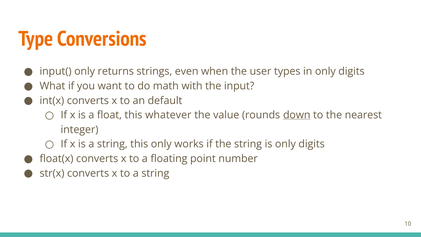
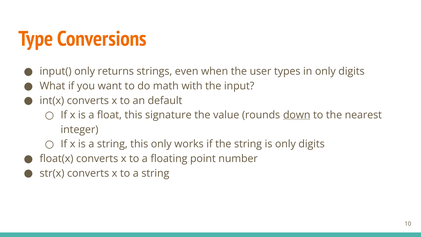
whatever: whatever -> signature
